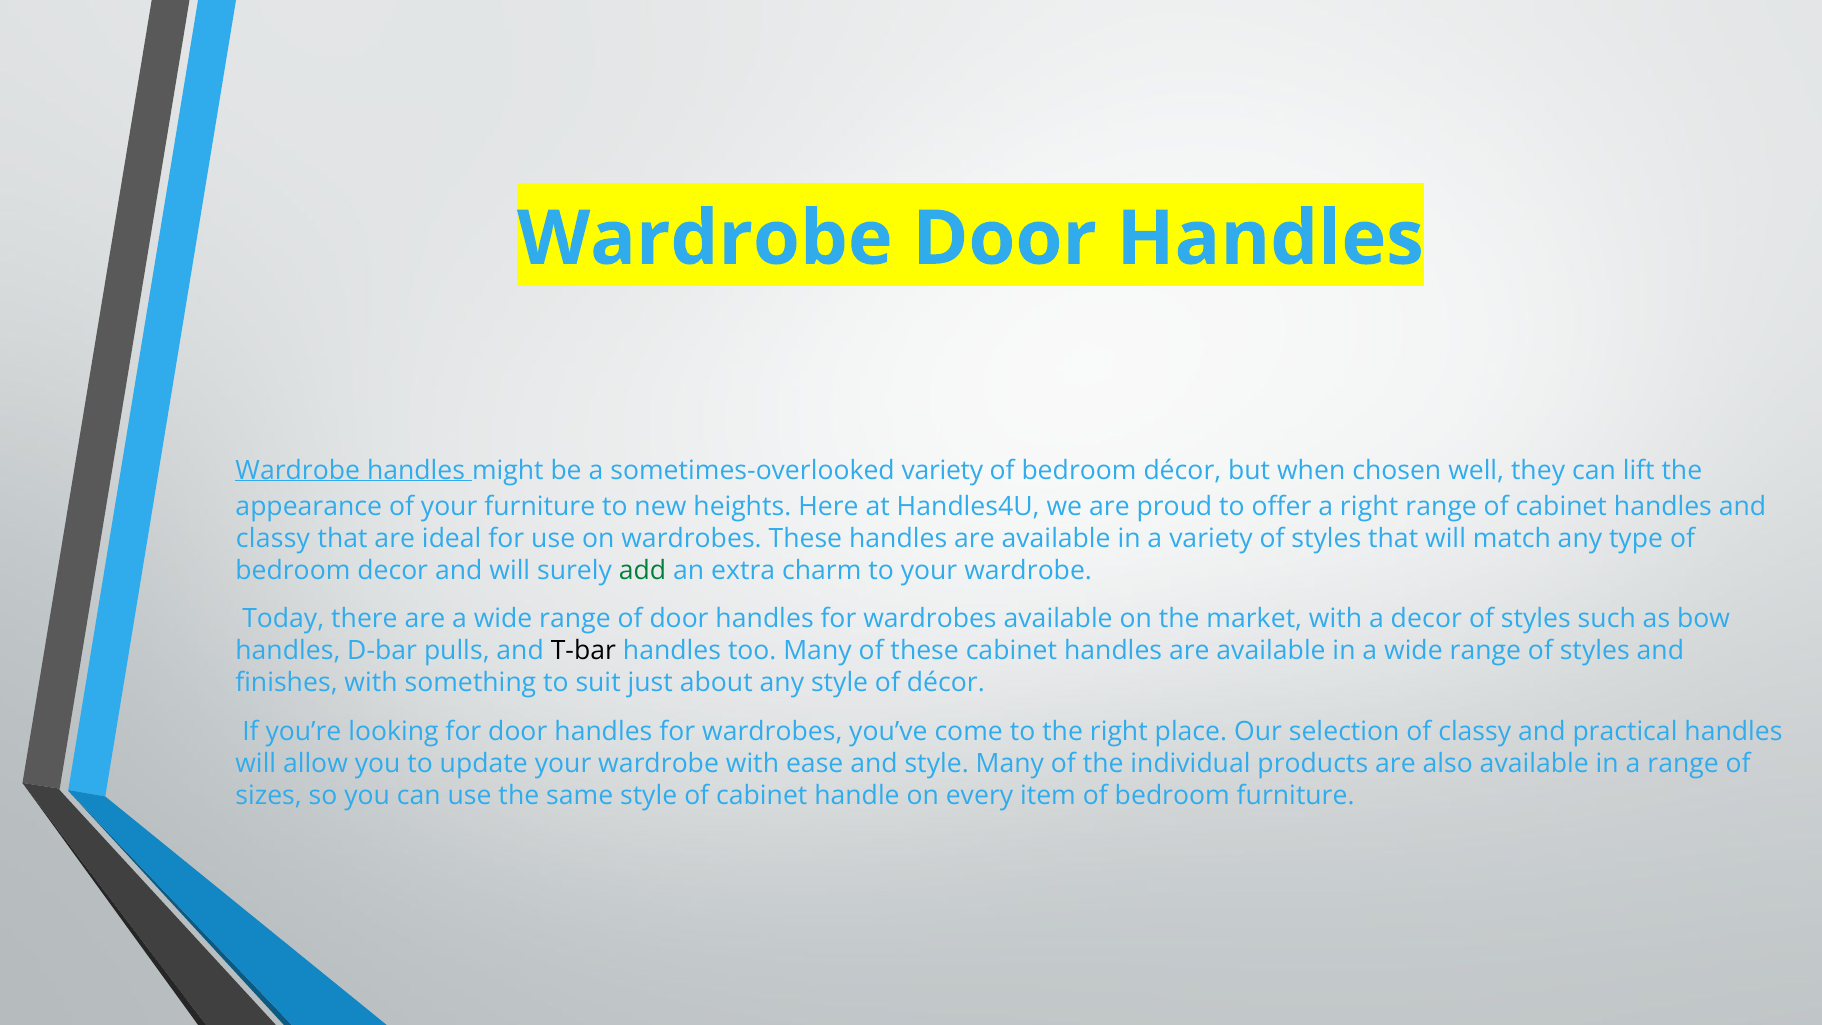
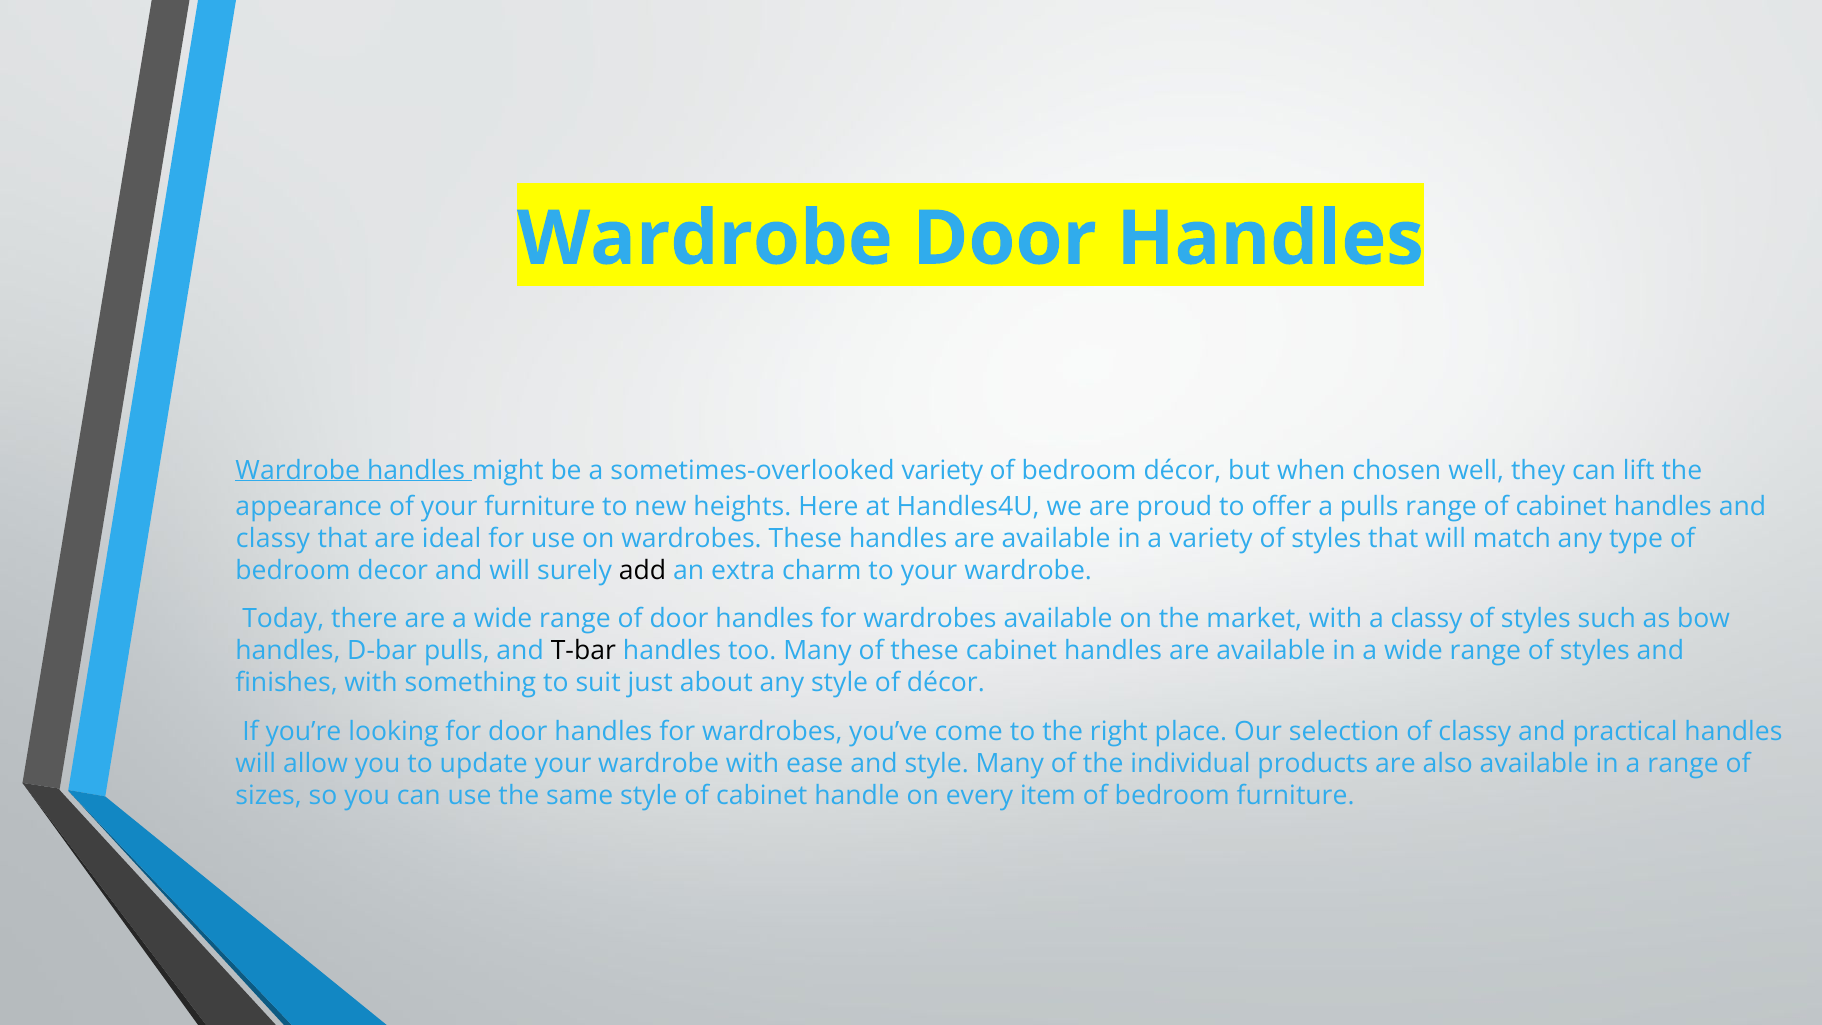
a right: right -> pulls
add colour: green -> black
a decor: decor -> classy
